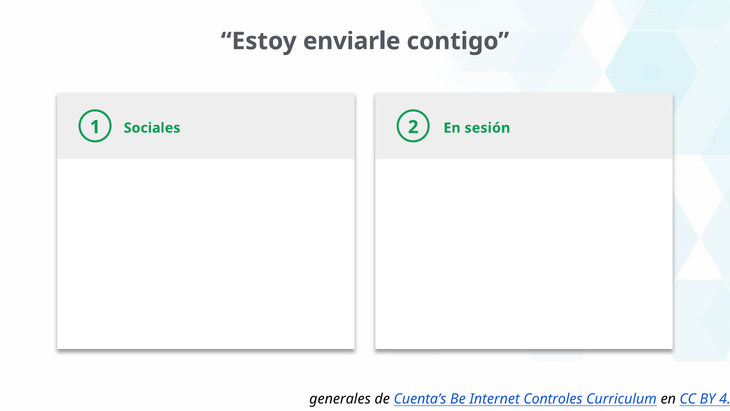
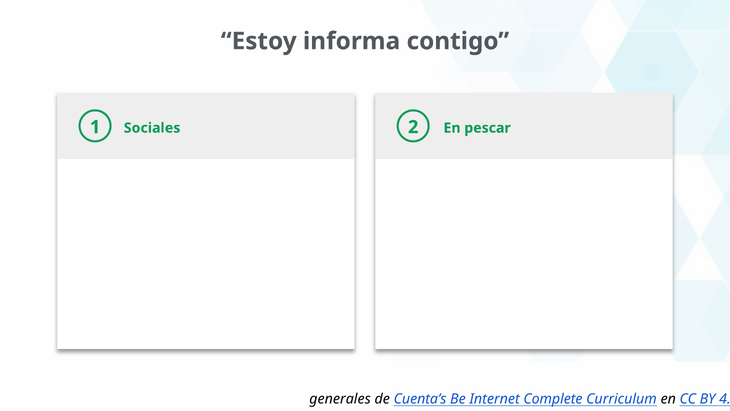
enviarle: enviarle -> informa
sesión: sesión -> pescar
Controles: Controles -> Complete
